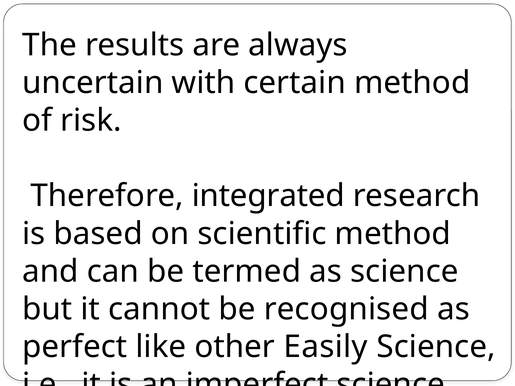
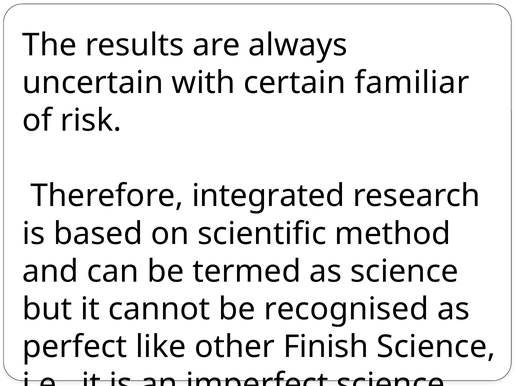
certain method: method -> familiar
Easily: Easily -> Finish
